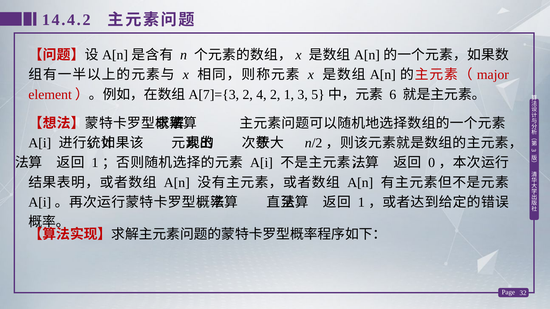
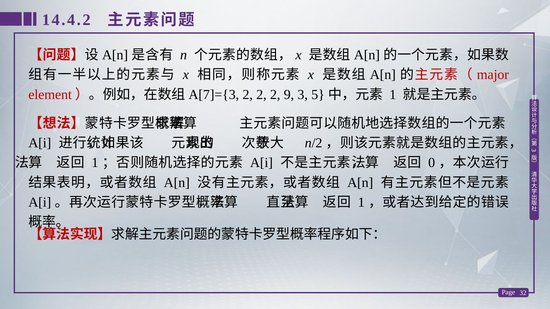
4 at (261, 95): 4 -> 2
2 1: 1 -> 9
6 at (393, 95): 6 -> 1
